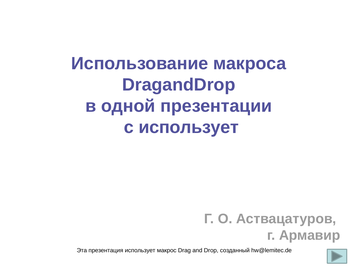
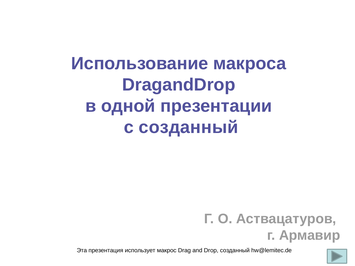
с использует: использует -> созданный
